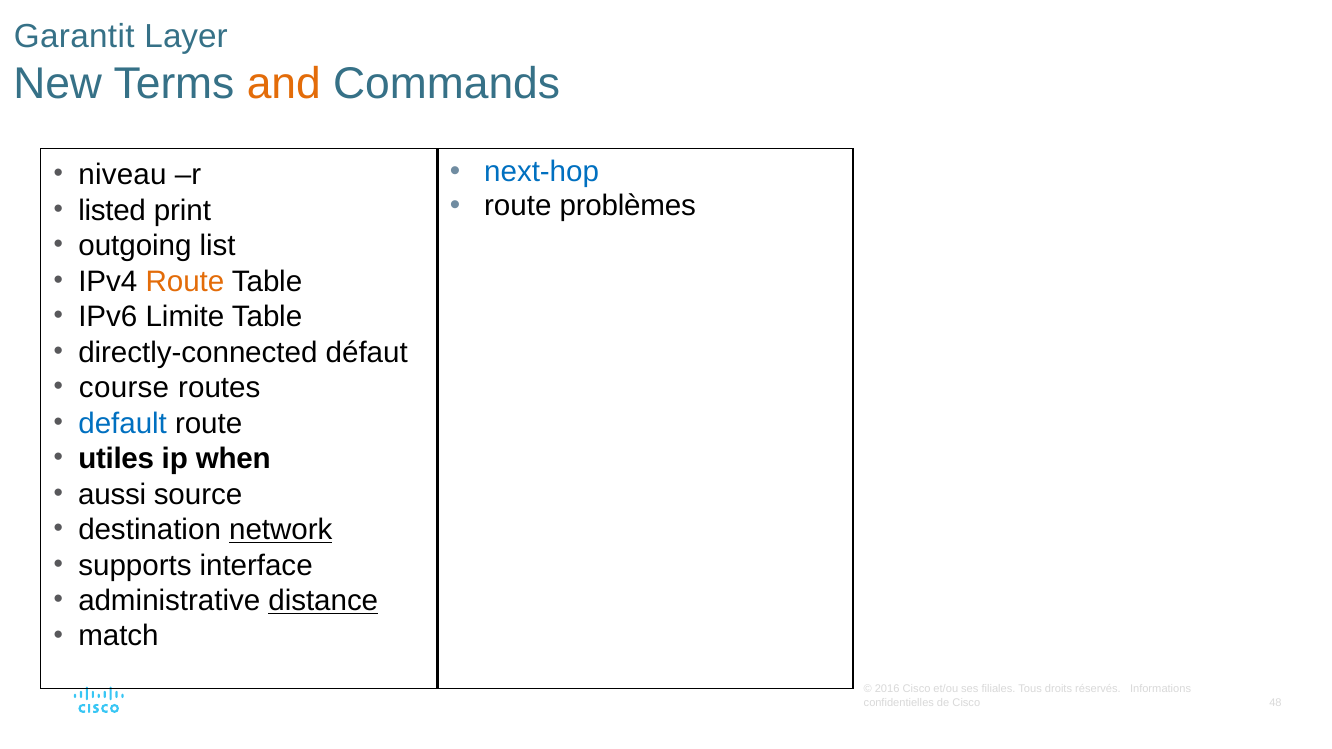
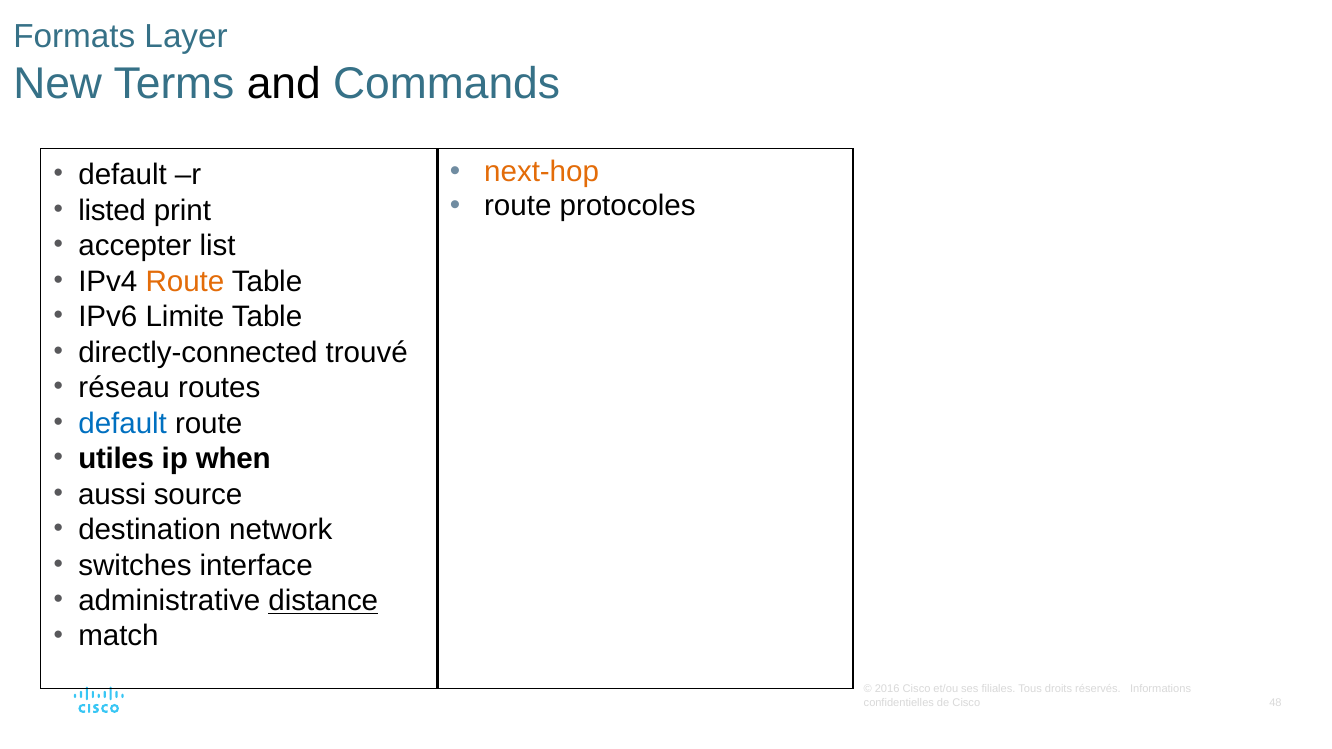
Garantit: Garantit -> Formats
and colour: orange -> black
next-hop colour: blue -> orange
niveau at (122, 175): niveau -> default
problèmes: problèmes -> protocoles
outgoing: outgoing -> accepter
défaut: défaut -> trouvé
course: course -> réseau
network underline: present -> none
supports: supports -> switches
